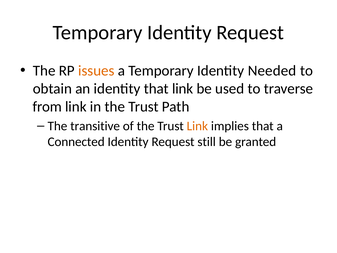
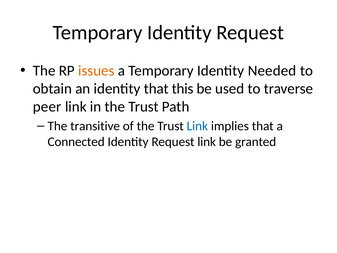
that link: link -> this
from: from -> peer
Link at (197, 126) colour: orange -> blue
Request still: still -> link
